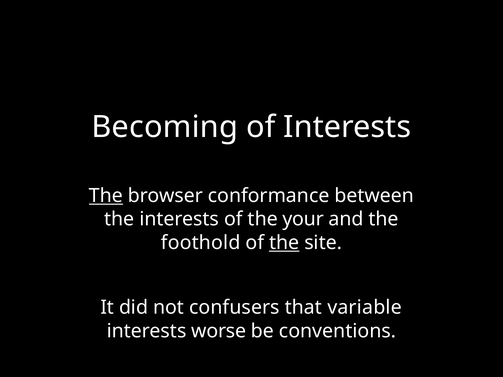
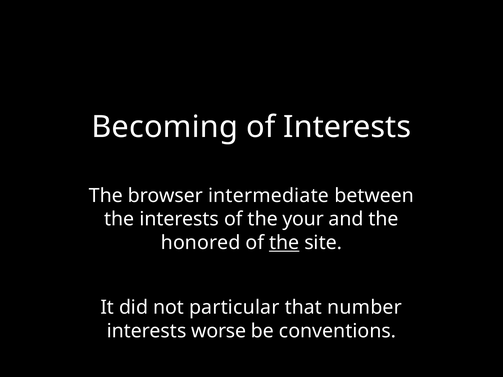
The at (106, 196) underline: present -> none
conformance: conformance -> intermediate
foothold: foothold -> honored
confusers: confusers -> particular
variable: variable -> number
